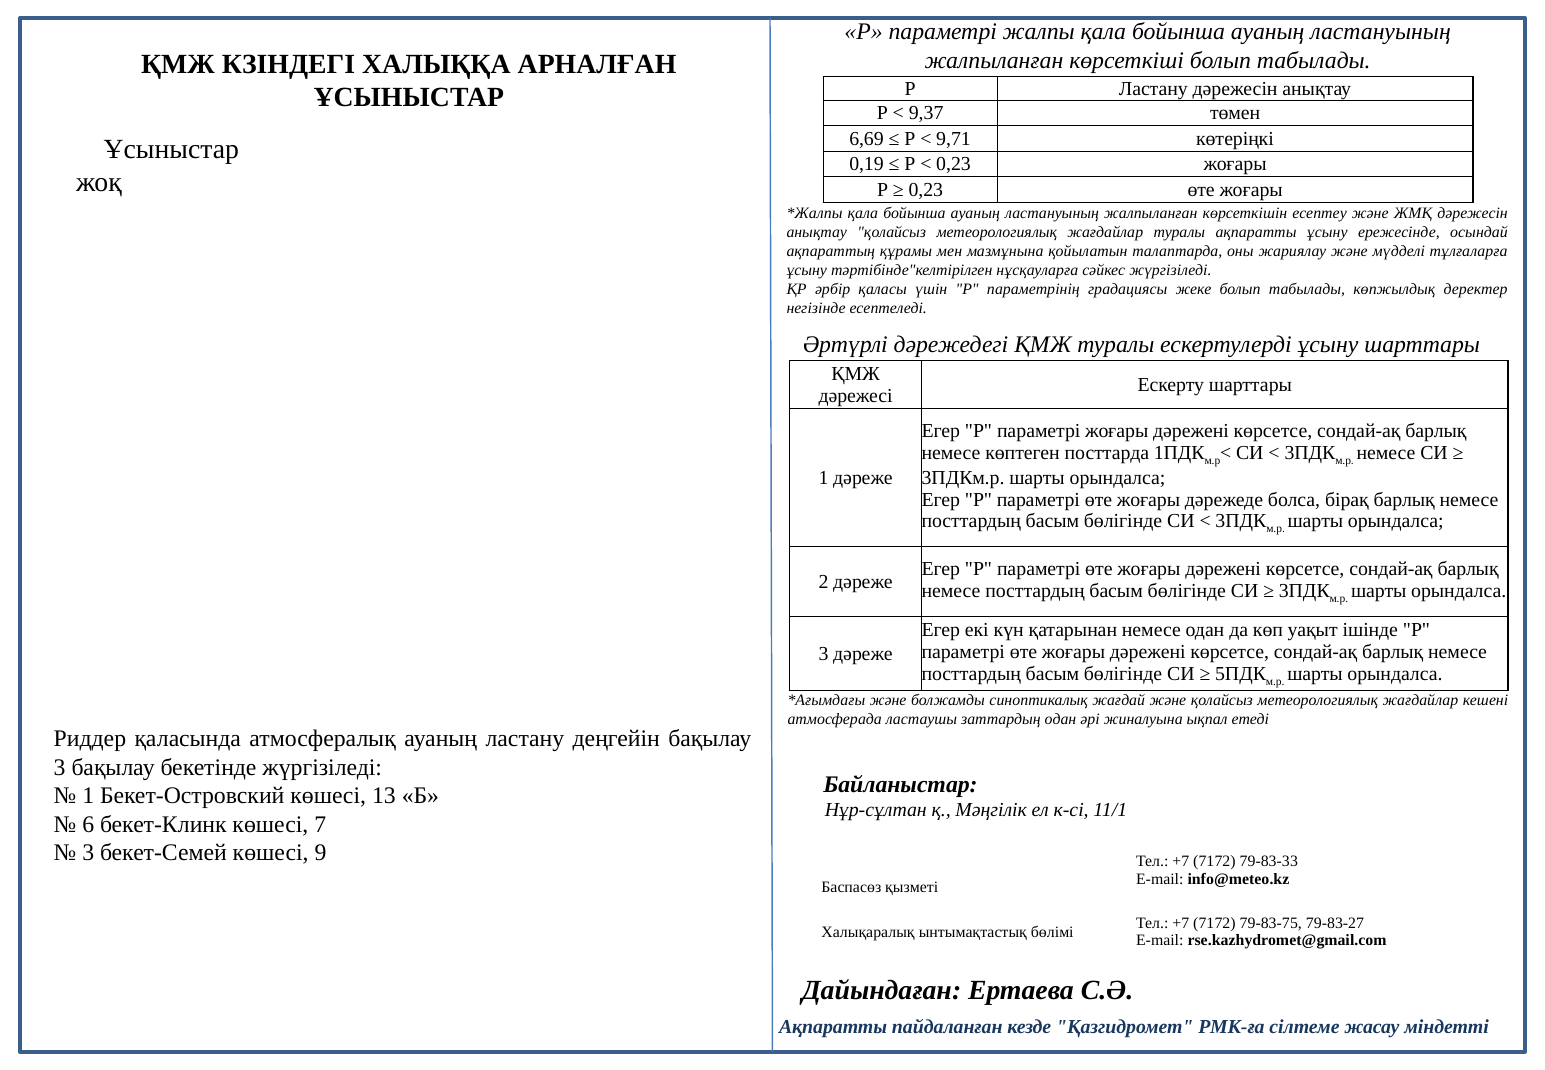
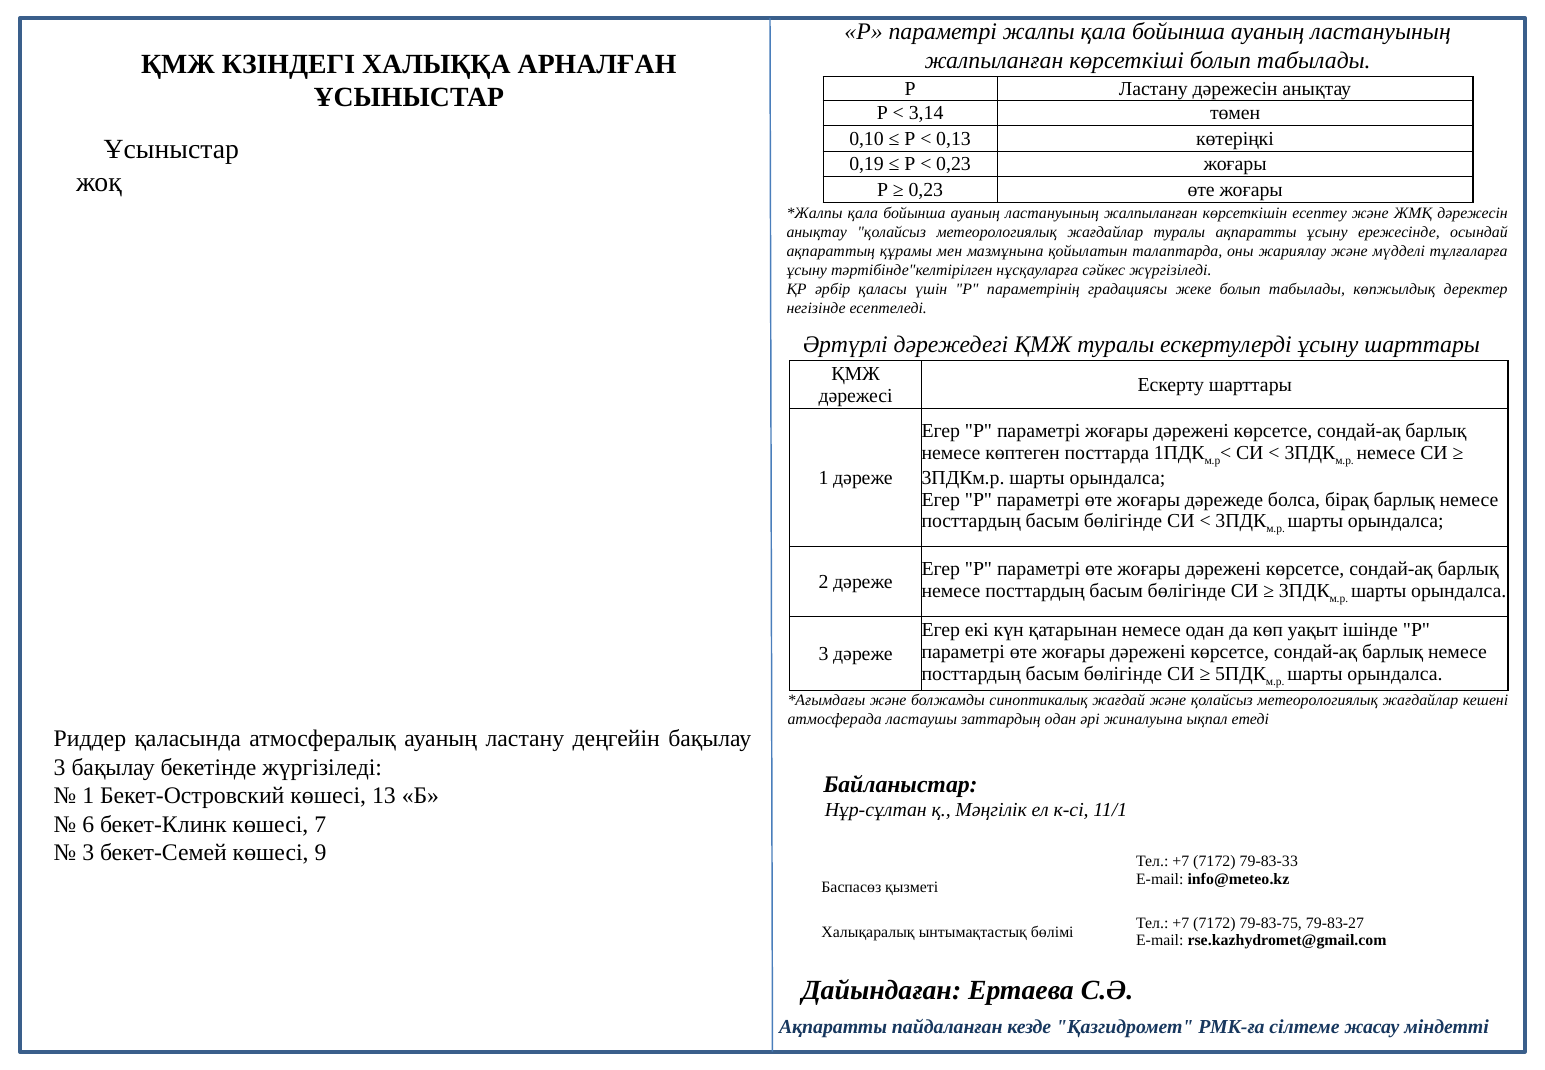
9,37: 9,37 -> 3,14
6,69: 6,69 -> 0,10
9,71: 9,71 -> 0,13
